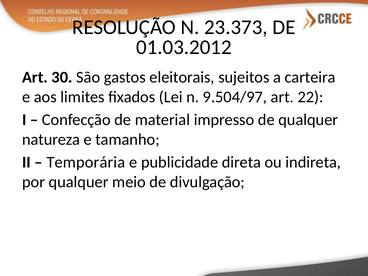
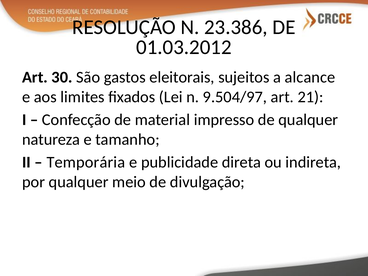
23.373: 23.373 -> 23.386
carteira: carteira -> alcance
22: 22 -> 21
